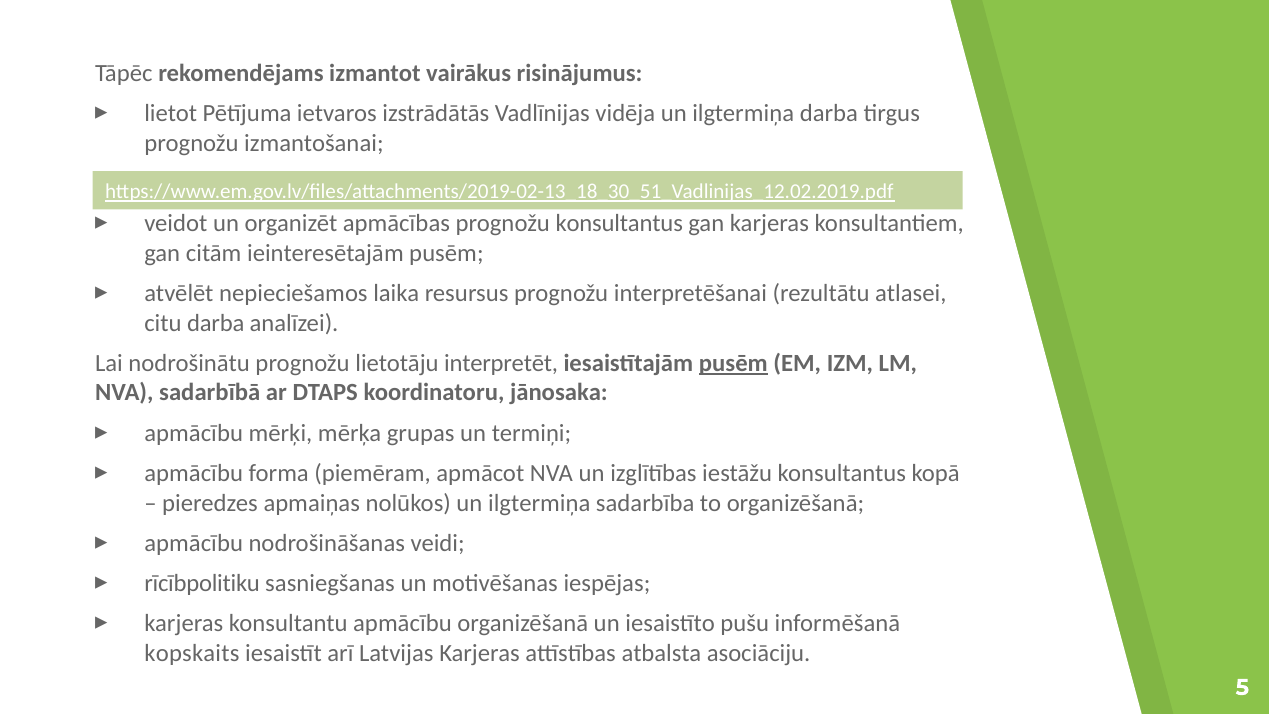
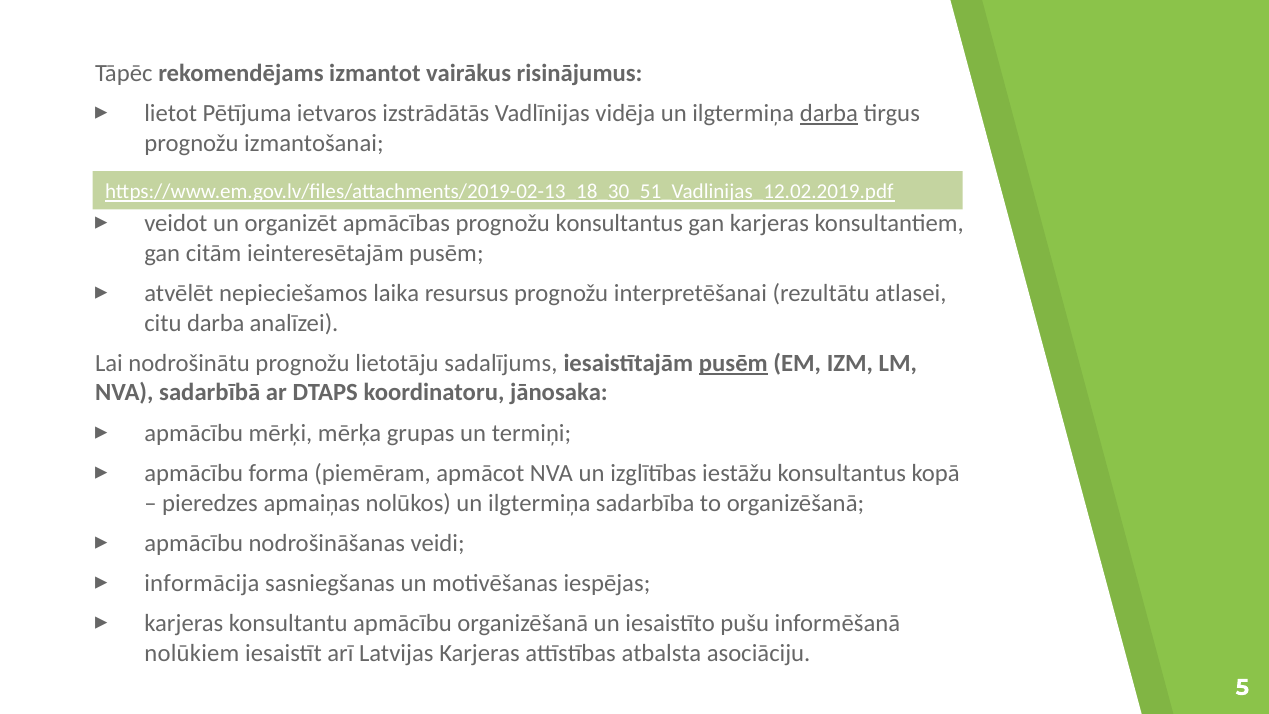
darba at (829, 113) underline: none -> present
interpretēt: interpretēt -> sadalījums
rīcībpolitiku: rīcībpolitiku -> informācija
kopskaits: kopskaits -> nolūkiem
